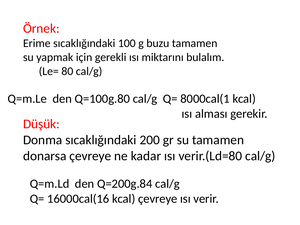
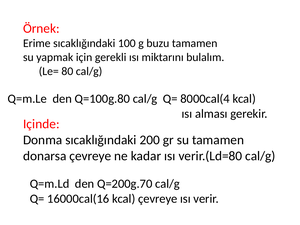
8000cal(1: 8000cal(1 -> 8000cal(4
Düşük: Düşük -> Içinde
Q=200g.84: Q=200g.84 -> Q=200g.70
